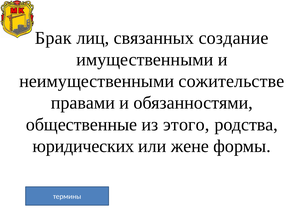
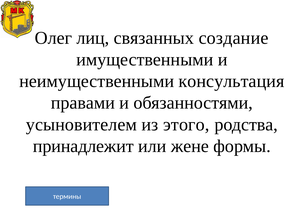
Брак: Брак -> Олег
сожительстве: сожительстве -> консультация
общественные: общественные -> усыновителем
юридических: юридических -> принадлежит
